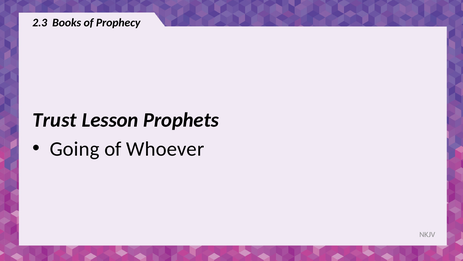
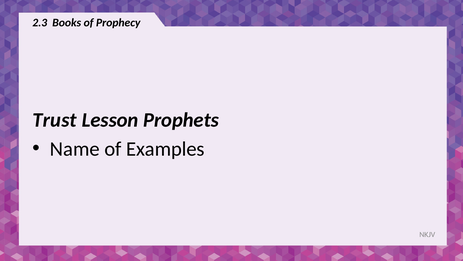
Going: Going -> Name
Whoever: Whoever -> Examples
